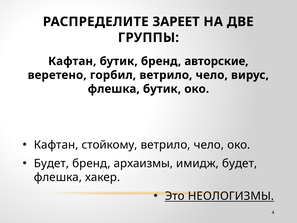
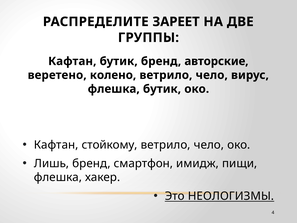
горбил: горбил -> колено
Будет at (51, 163): Будет -> Лишь
архаизмы: архаизмы -> смартфон
имидж будет: будет -> пищи
